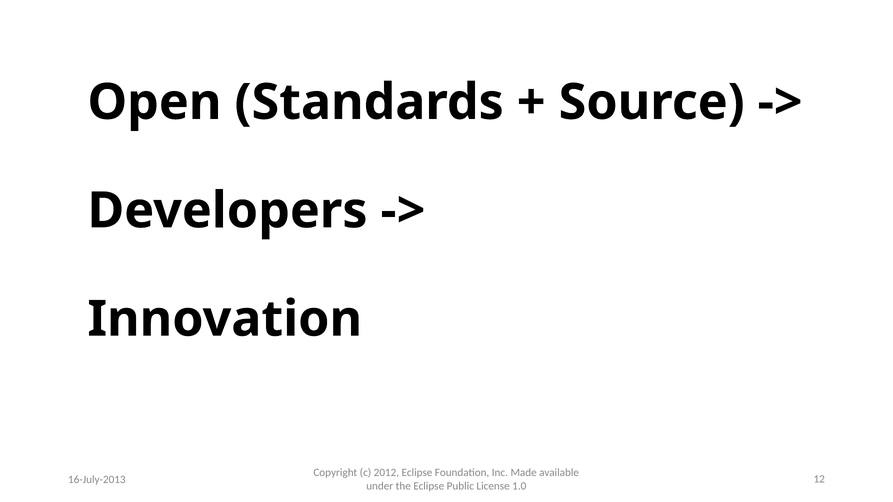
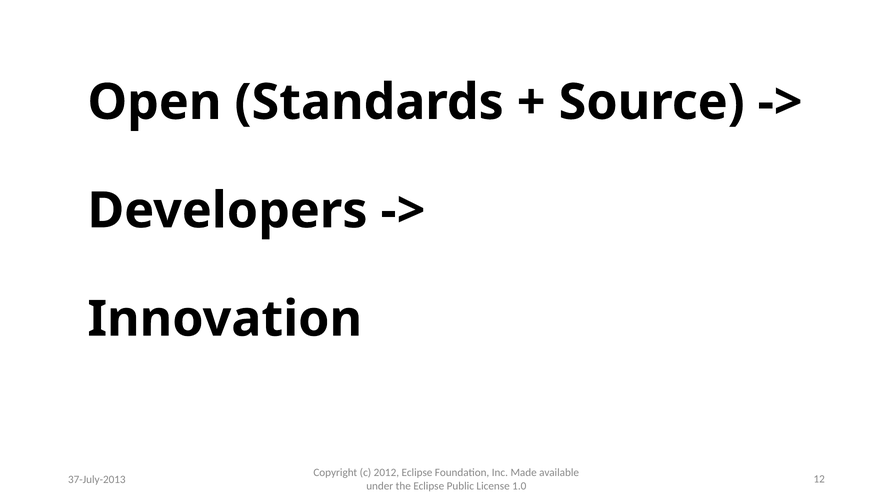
16-July-2013: 16-July-2013 -> 37-July-2013
